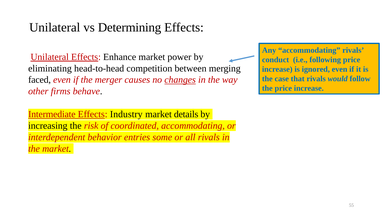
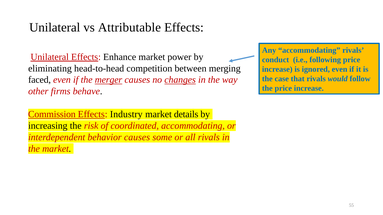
Determining: Determining -> Attributable
merger underline: none -> present
Intermediate: Intermediate -> Commission
behavior entries: entries -> causes
